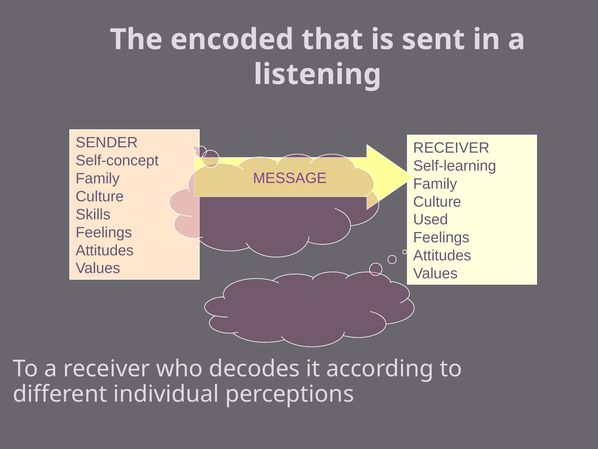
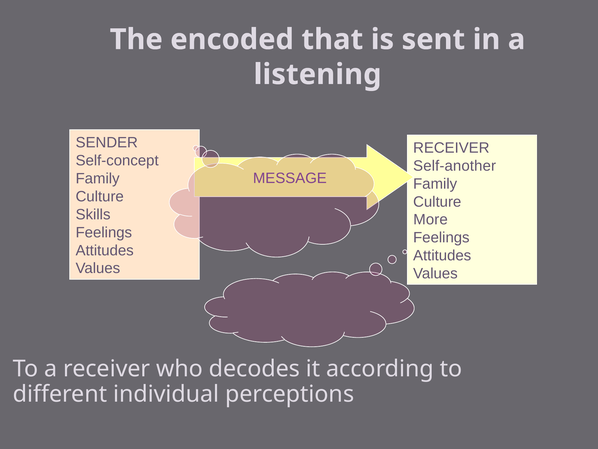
Self-learning: Self-learning -> Self-another
Used: Used -> More
